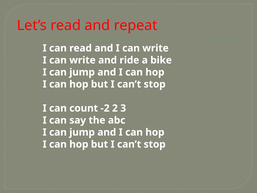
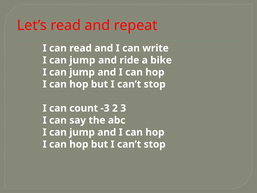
write at (82, 60): write -> jump
-2: -2 -> -3
